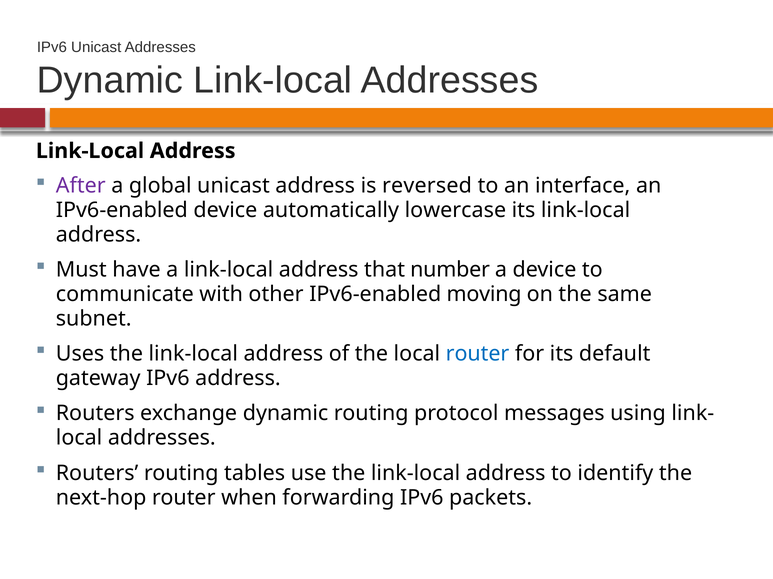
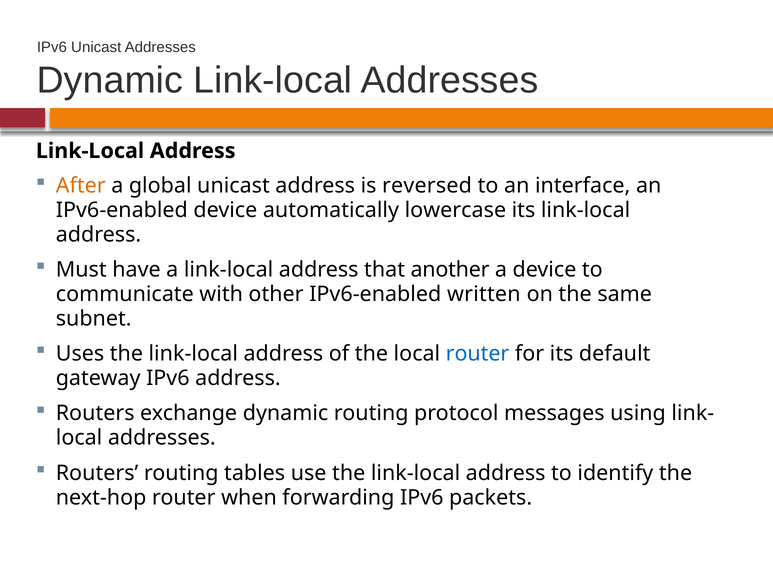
After colour: purple -> orange
number: number -> another
moving: moving -> written
